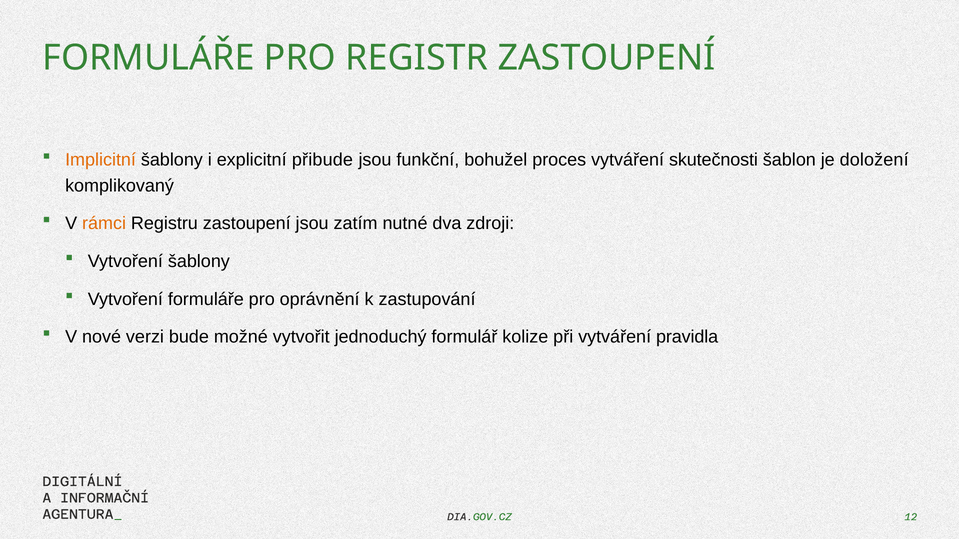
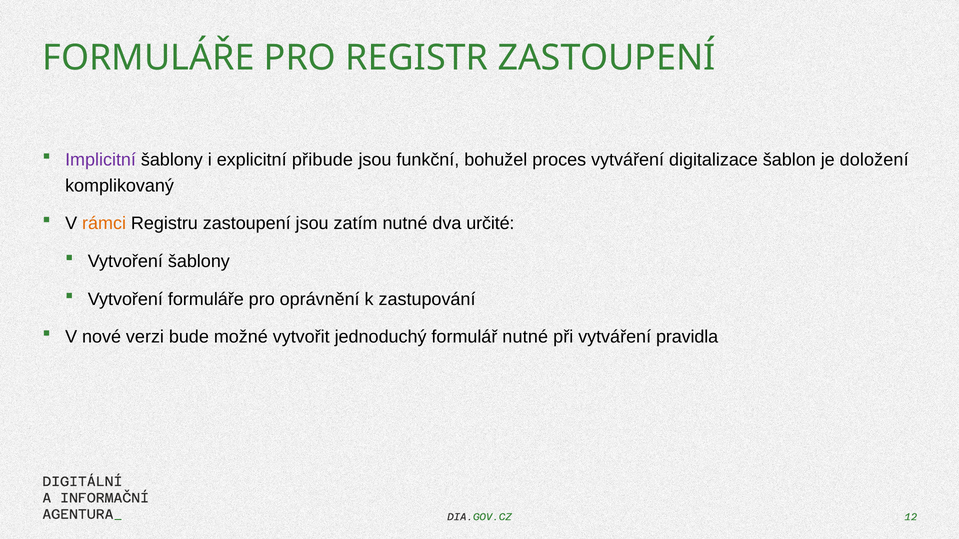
Implicitní colour: orange -> purple
skutečnosti: skutečnosti -> digitalizace
zdroji: zdroji -> určité
formulář kolize: kolize -> nutné
